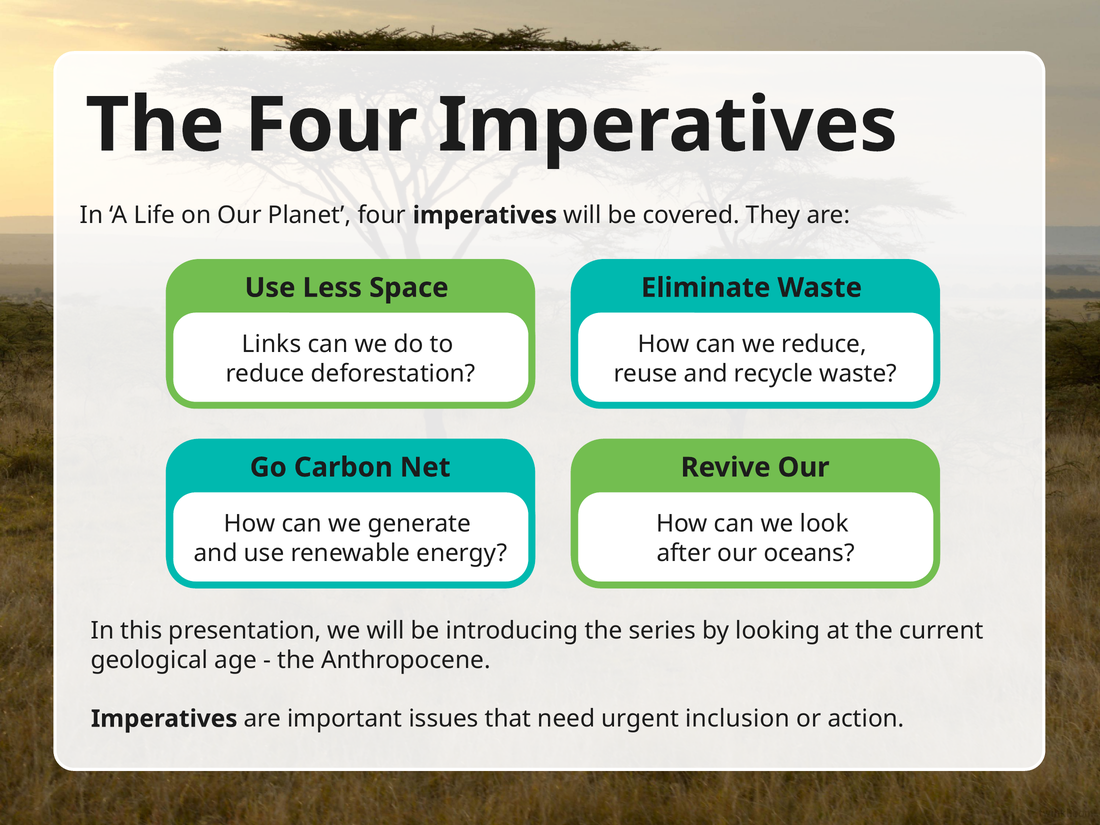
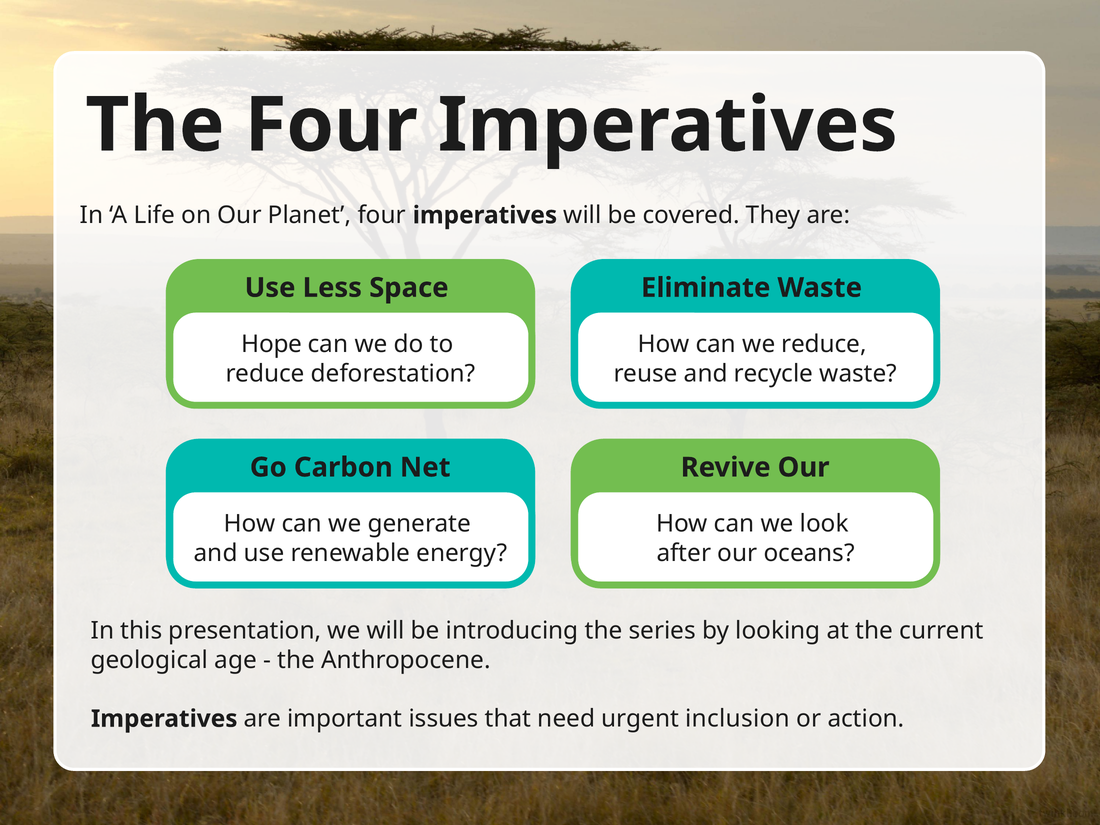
Links: Links -> Hope
